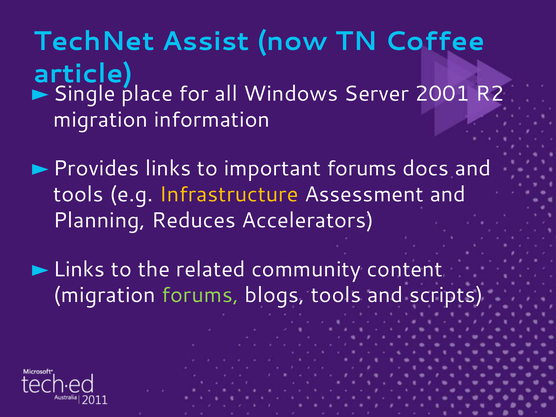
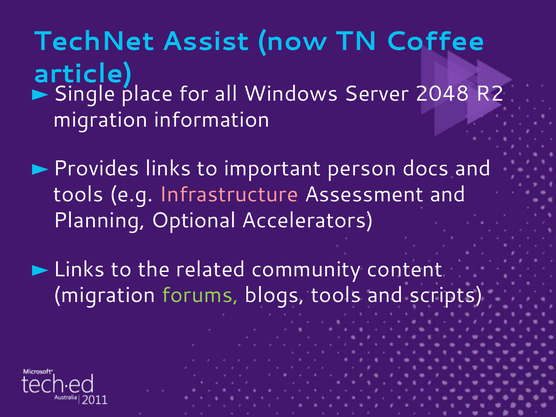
2001: 2001 -> 2048
important forums: forums -> person
Infrastructure colour: yellow -> pink
Reduces: Reduces -> Optional
